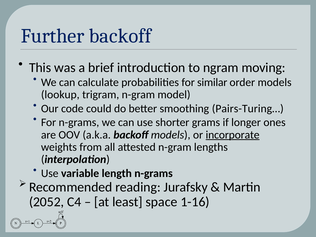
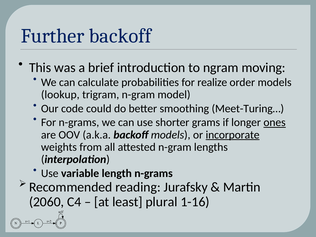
similar: similar -> realize
Pairs-Turing…: Pairs-Turing… -> Meet-Turing…
ones underline: none -> present
2052: 2052 -> 2060
space: space -> plural
